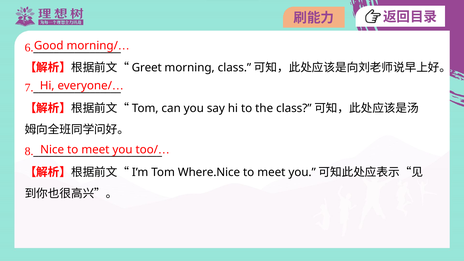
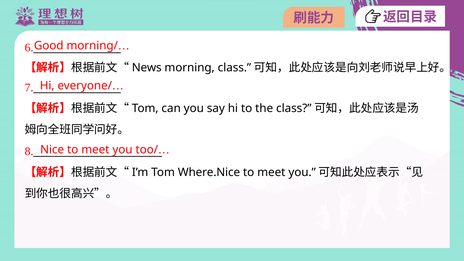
Greet: Greet -> News
